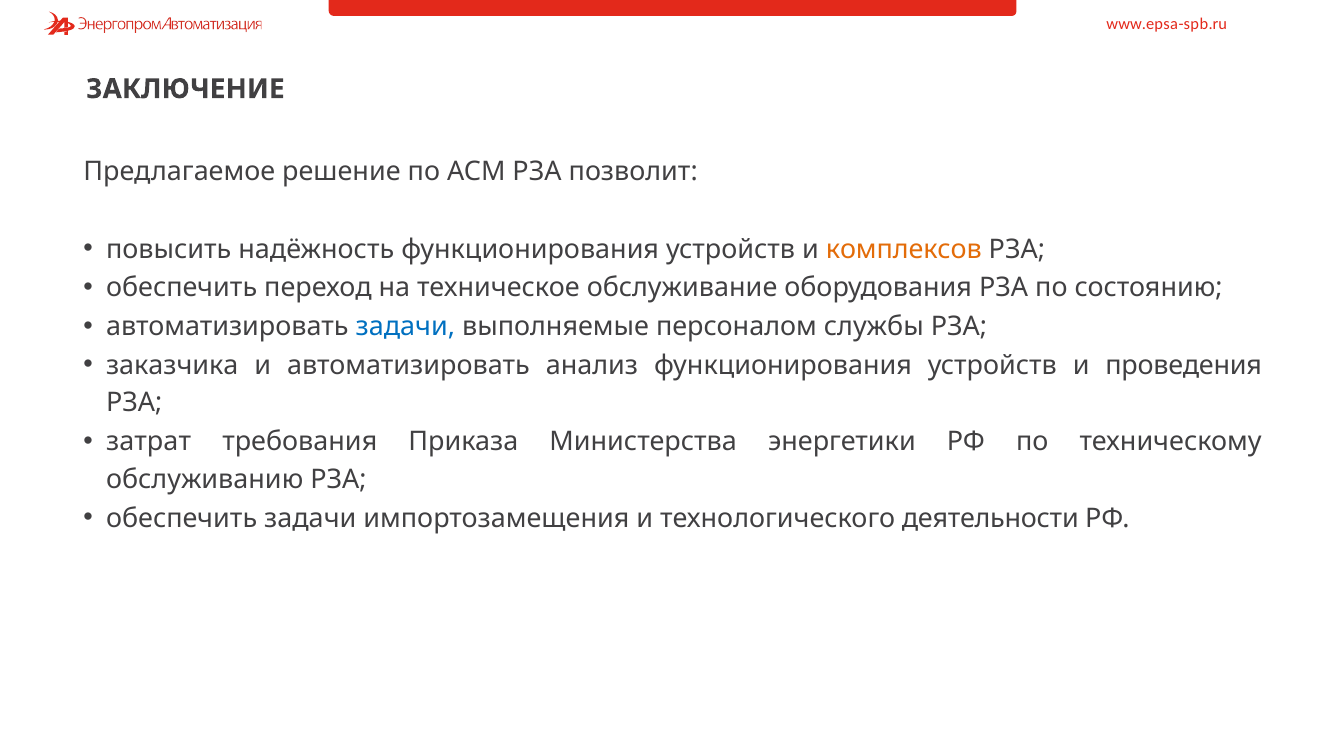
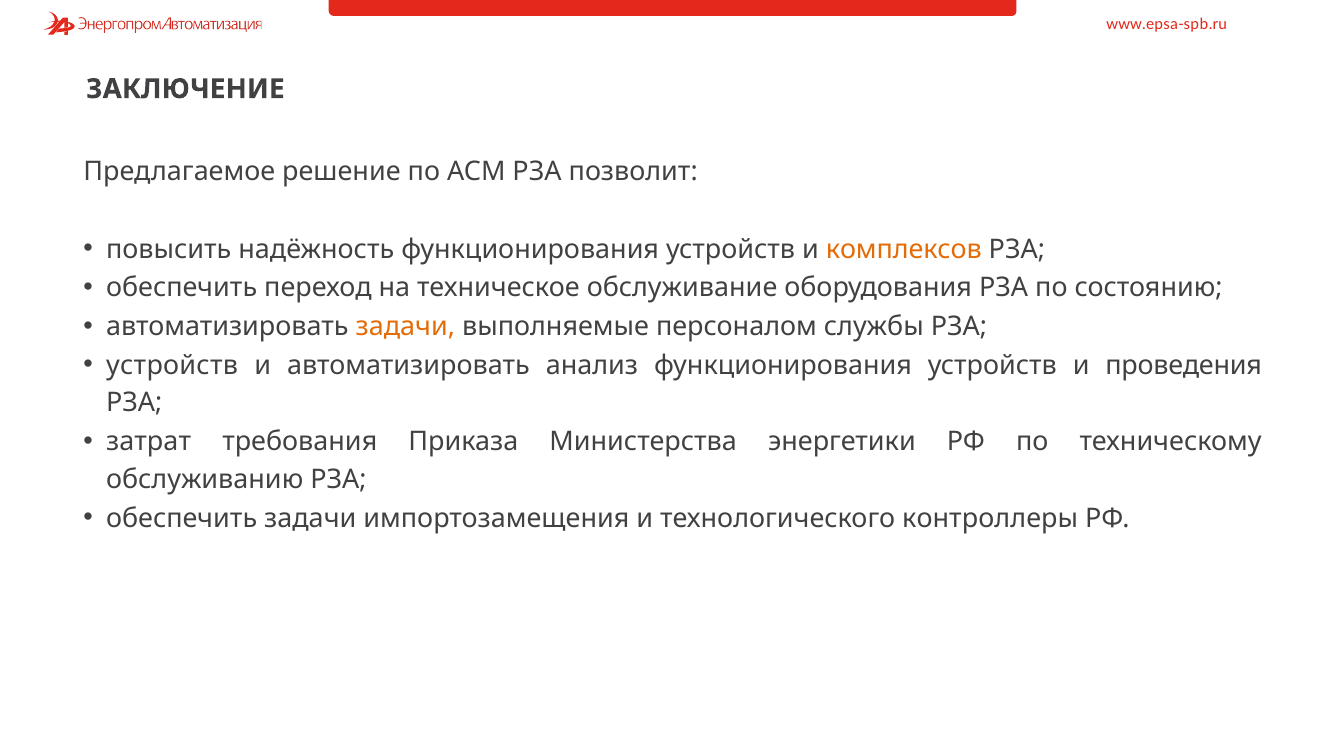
задачи at (405, 327) colour: blue -> orange
заказчика at (172, 365): заказчика -> устройств
деятельности: деятельности -> контроллеры
